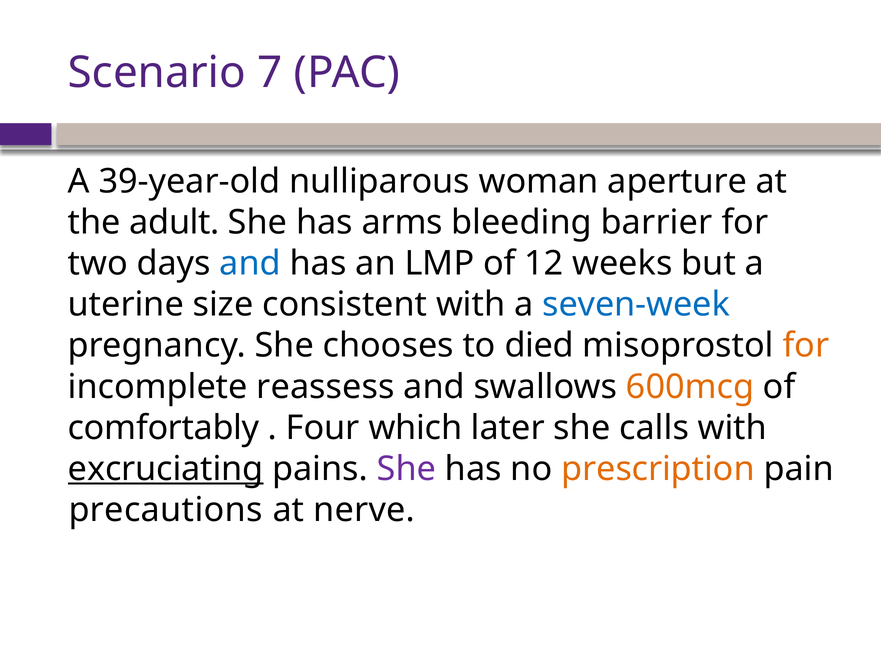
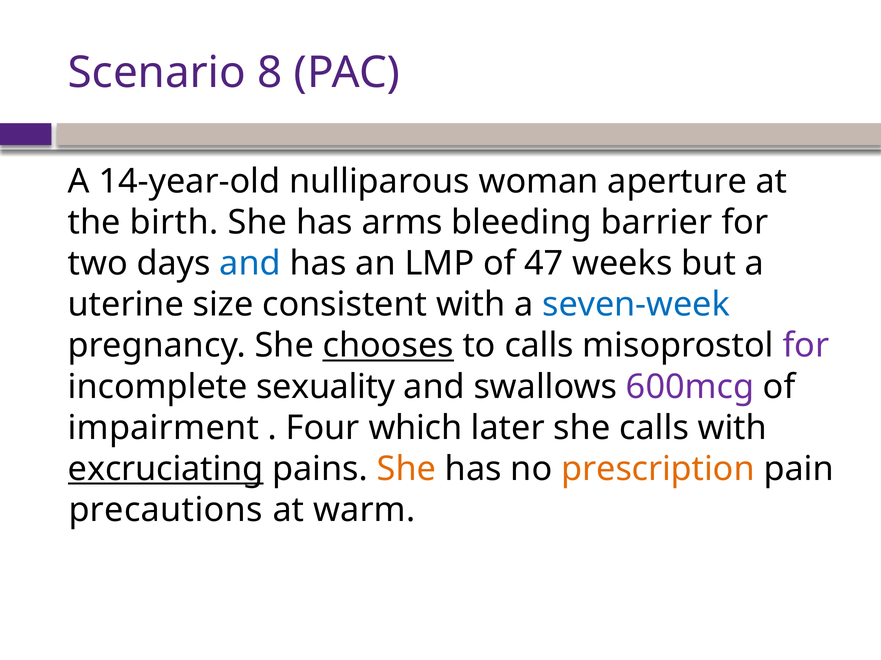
7: 7 -> 8
39-year-old: 39-year-old -> 14-year-old
adult: adult -> birth
12: 12 -> 47
chooses underline: none -> present
to died: died -> calls
for at (806, 346) colour: orange -> purple
reassess: reassess -> sexuality
600mcg colour: orange -> purple
comfortably: comfortably -> impairment
She at (406, 469) colour: purple -> orange
nerve: nerve -> warm
